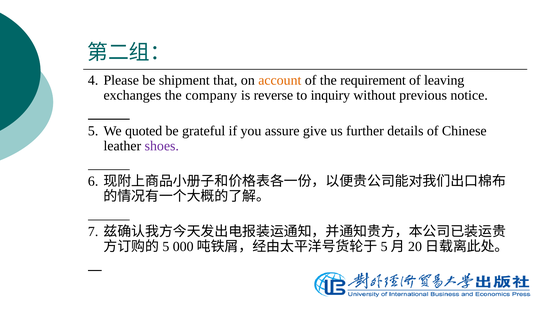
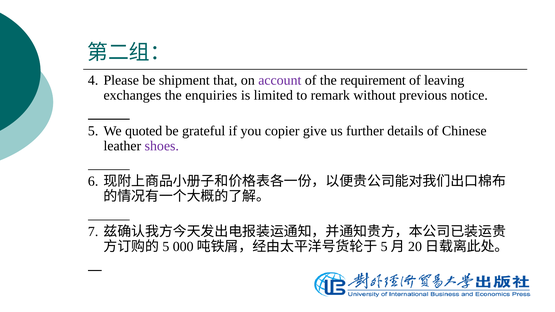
account colour: orange -> purple
company: company -> enquiries
reverse: reverse -> limited
inquiry: inquiry -> remark
assure: assure -> copier
